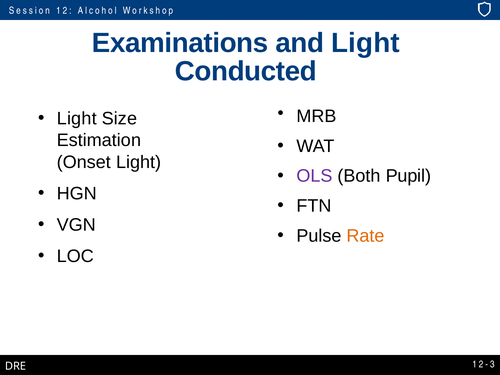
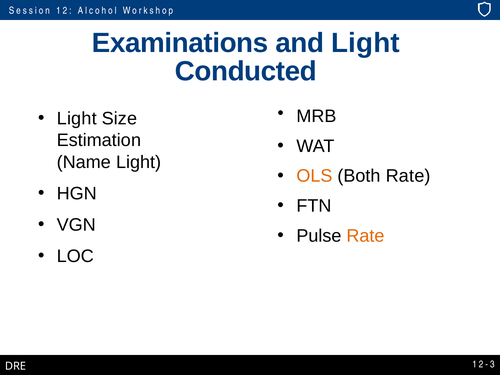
Onset: Onset -> Name
OLS colour: purple -> orange
Both Pupil: Pupil -> Rate
